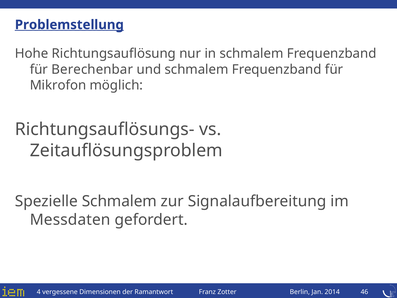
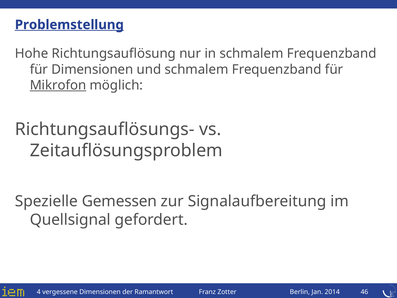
für Berechenbar: Berechenbar -> Dimensionen
Mikrofon underline: none -> present
Spezielle Schmalem: Schmalem -> Gemessen
Messdaten: Messdaten -> Quellsignal
